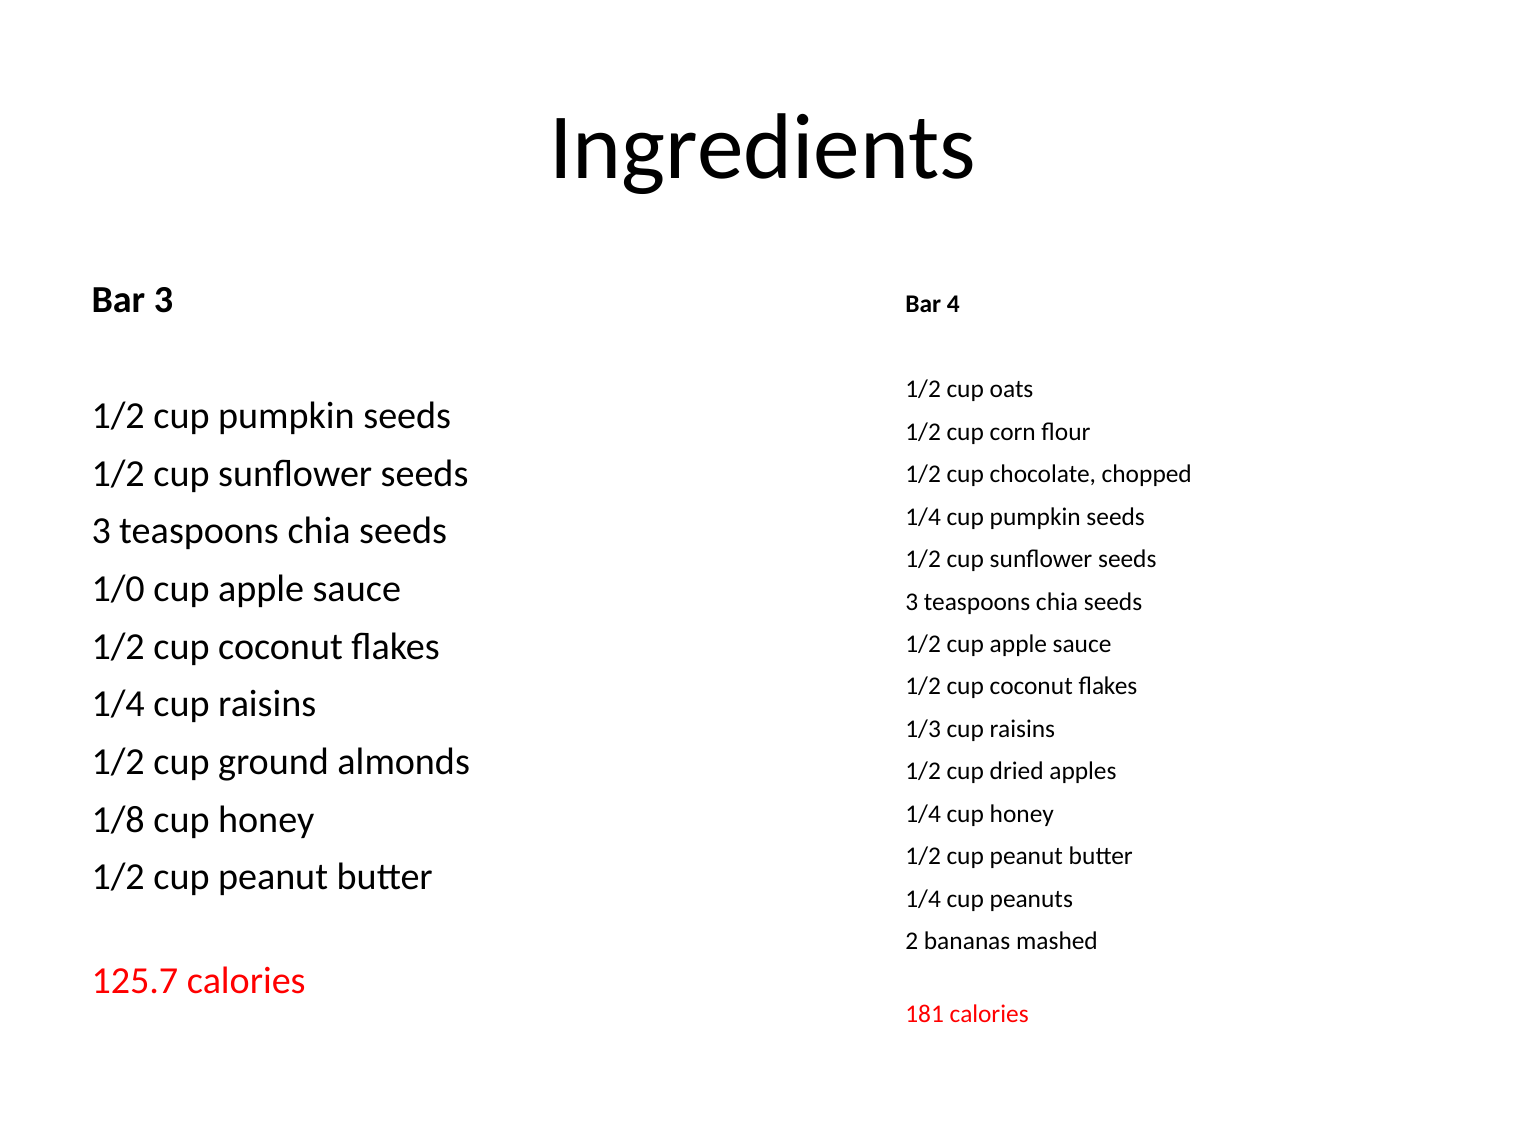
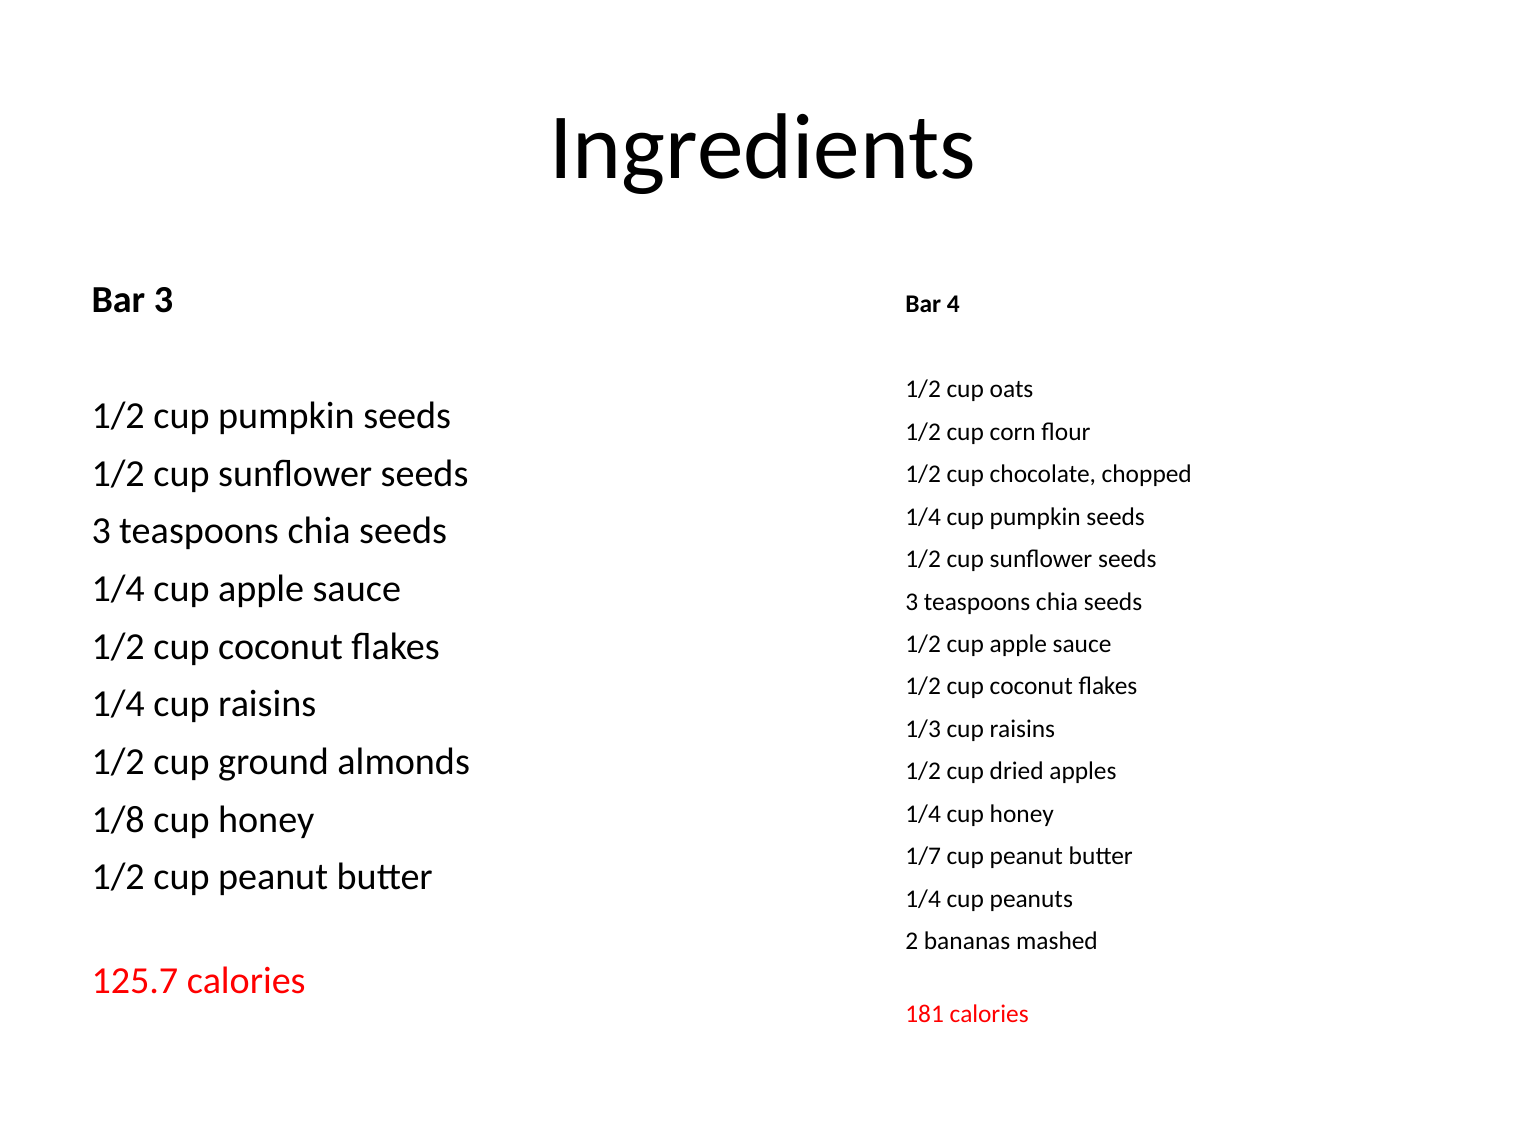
1/0 at (118, 589): 1/0 -> 1/4
1/2 at (923, 856): 1/2 -> 1/7
